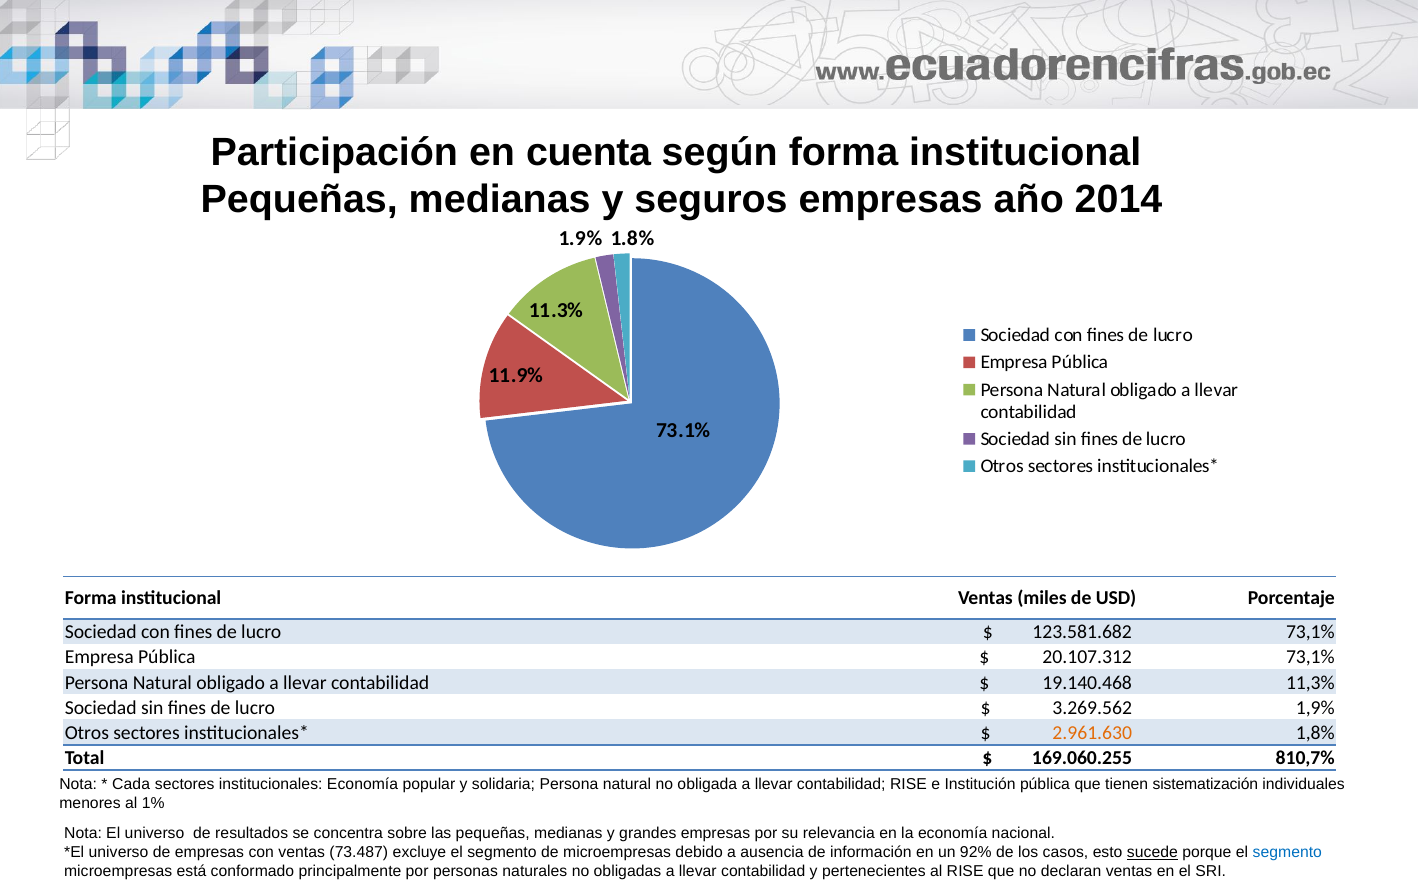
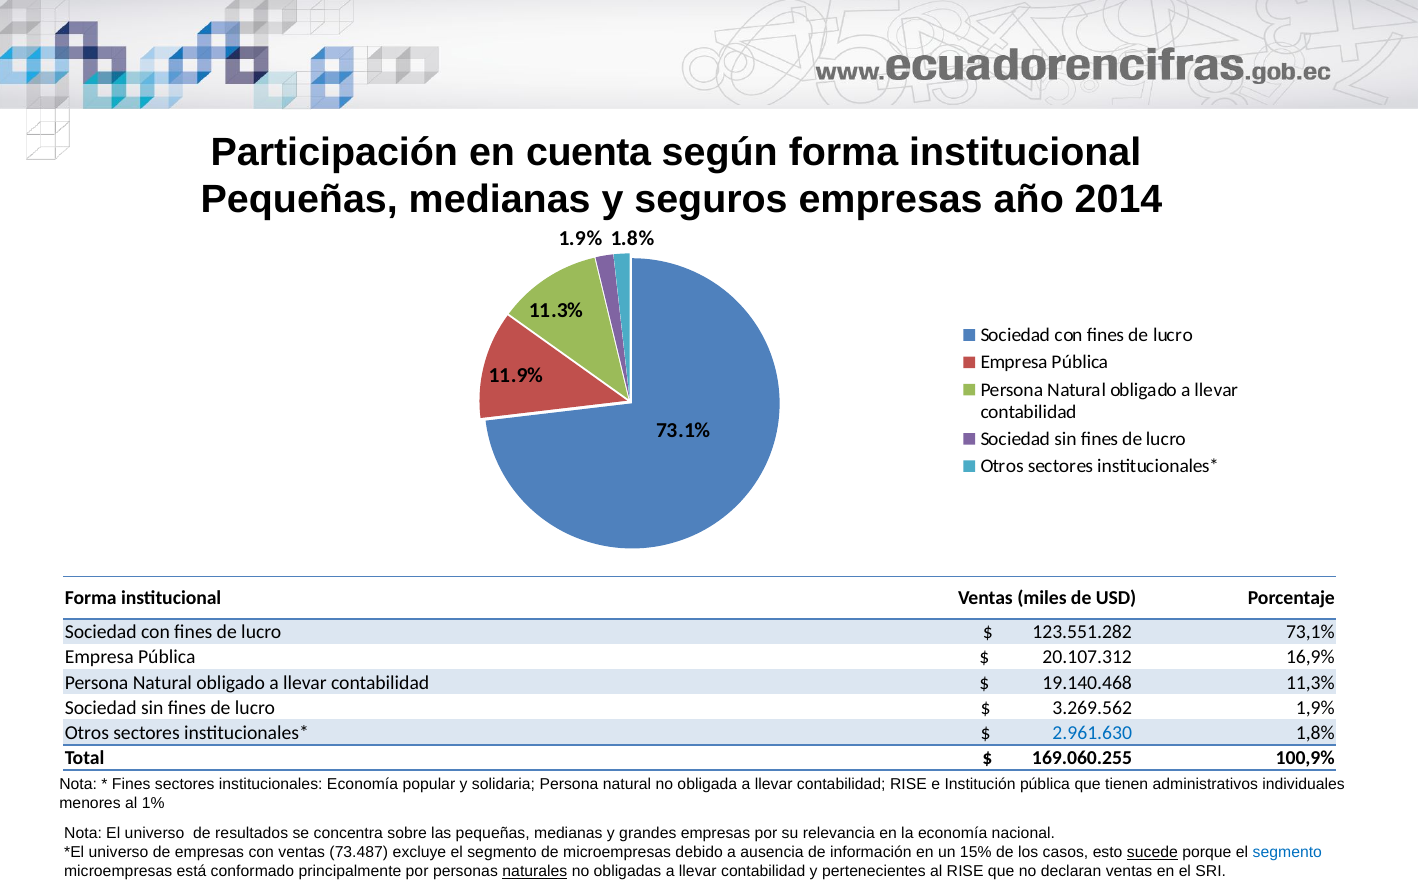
123.581.682: 123.581.682 -> 123.551.282
20.107.312 73,1%: 73,1% -> 16,9%
2.961.630 colour: orange -> blue
810,7%: 810,7% -> 100,9%
Cada at (131, 785): Cada -> Fines
sistematización: sistematización -> administrativos
92%: 92% -> 15%
naturales underline: none -> present
